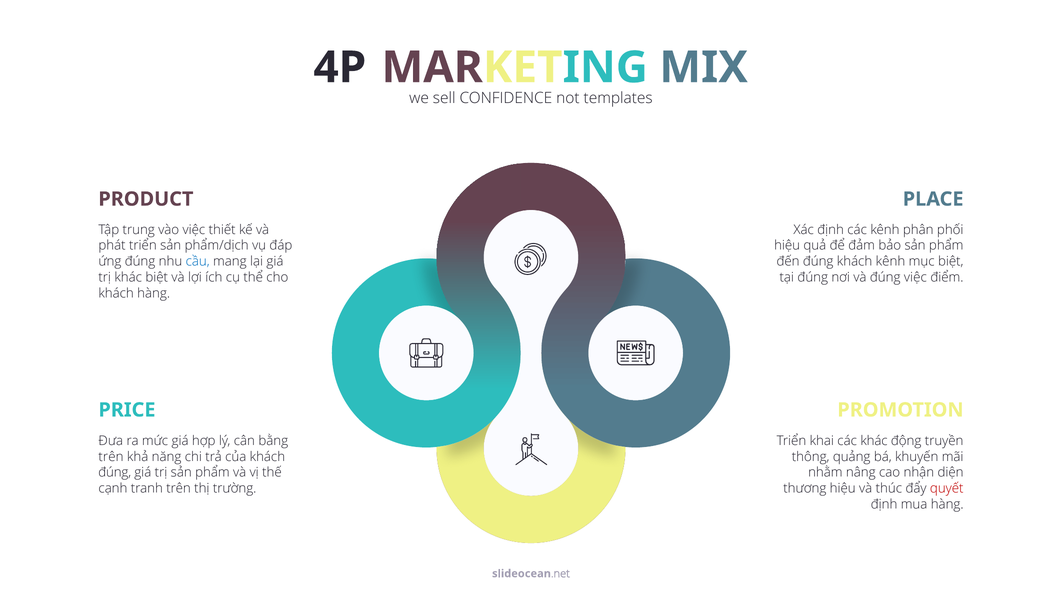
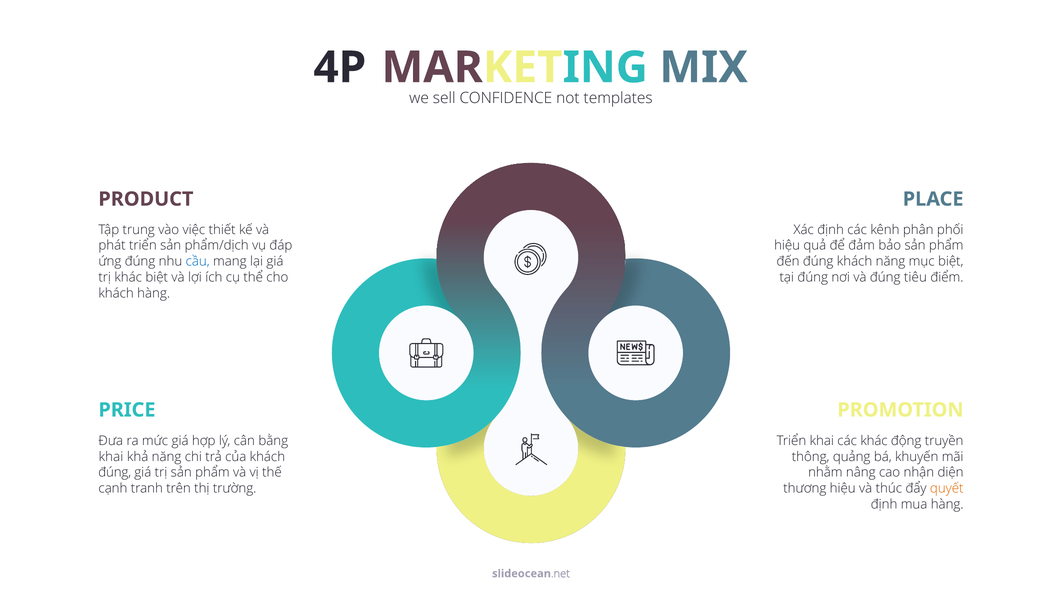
khách kênh: kênh -> năng
đúng việc: việc -> tiêu
trên at (111, 456): trên -> khai
quyết colour: red -> orange
